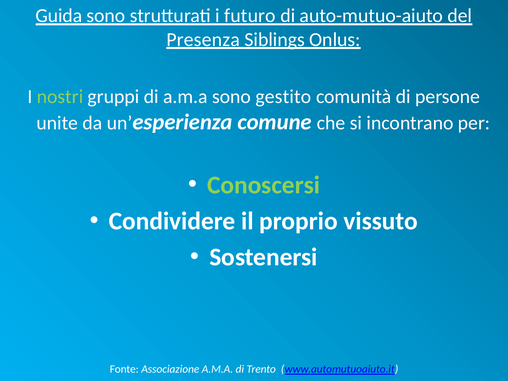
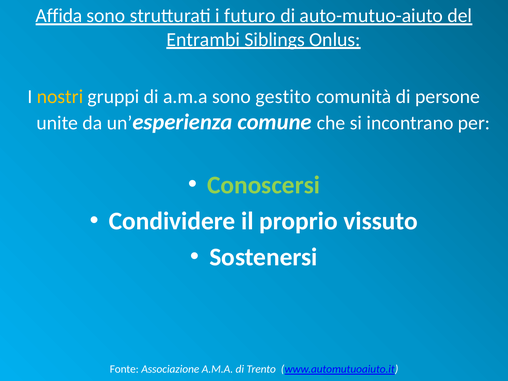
Guida: Guida -> Affida
Presenza: Presenza -> Entrambi
nostri colour: light green -> yellow
